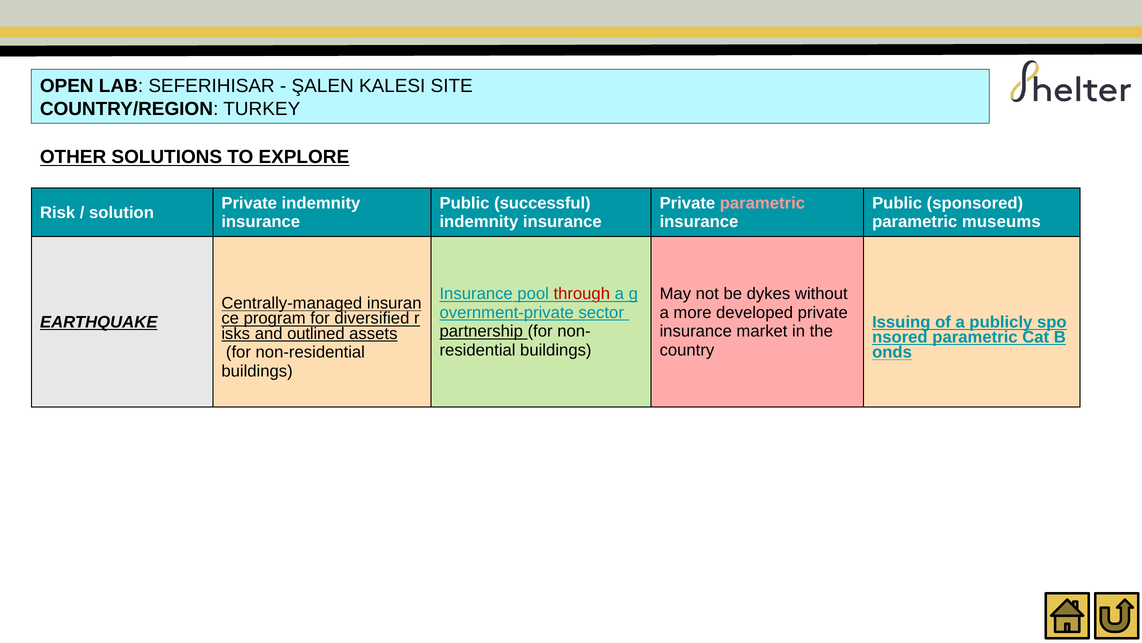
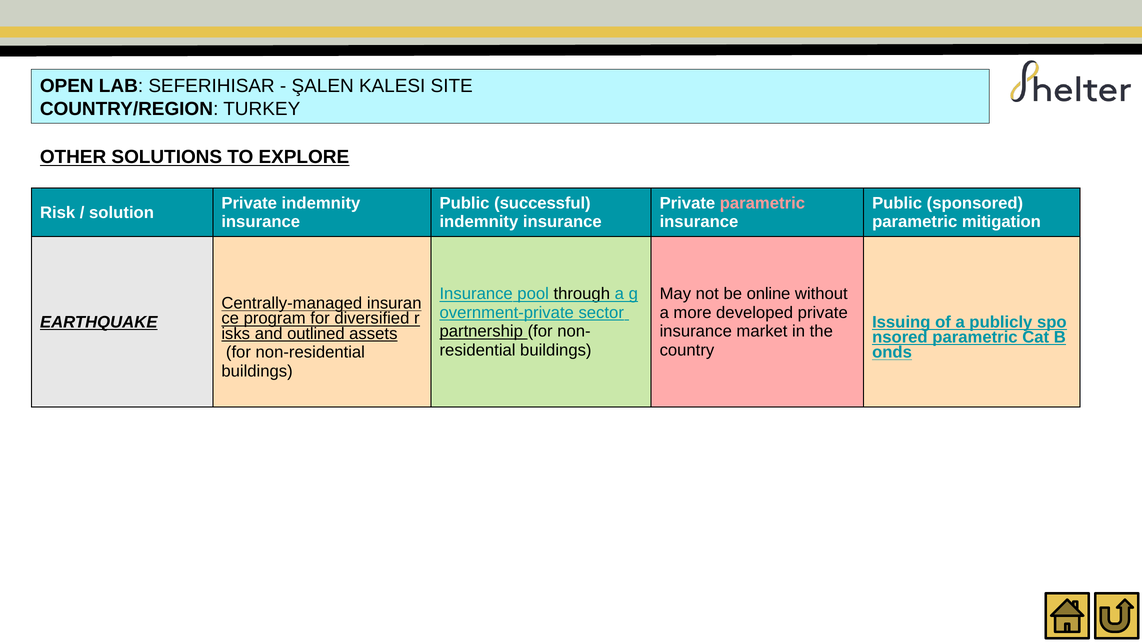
museums: museums -> mitigation
through colour: red -> black
dykes: dykes -> online
